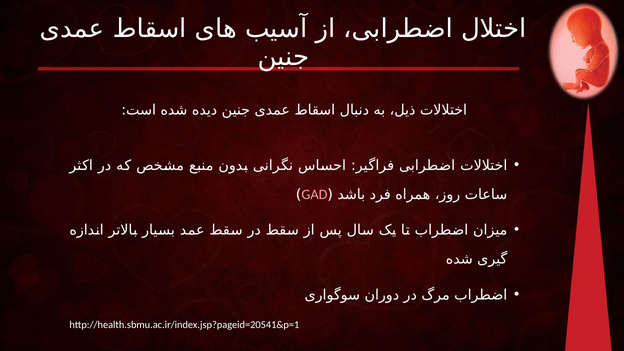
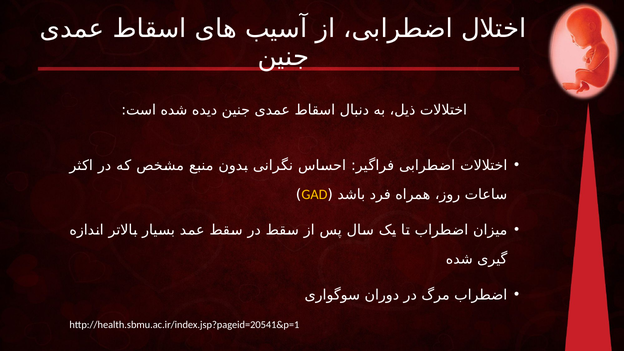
GAD colour: pink -> yellow
